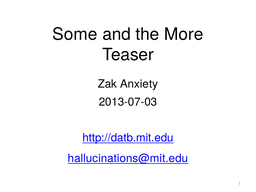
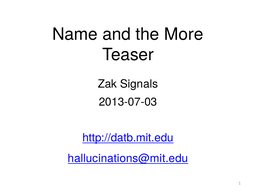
Some: Some -> Name
Anxiety: Anxiety -> Signals
